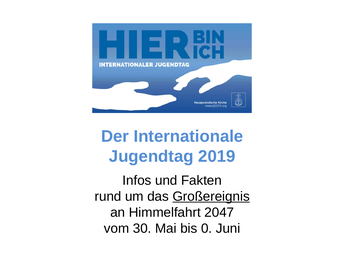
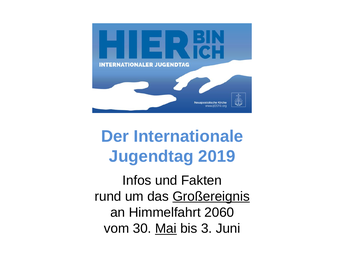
2047: 2047 -> 2060
Mai underline: none -> present
0: 0 -> 3
